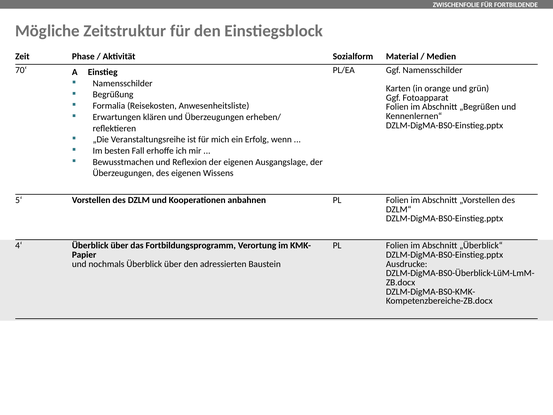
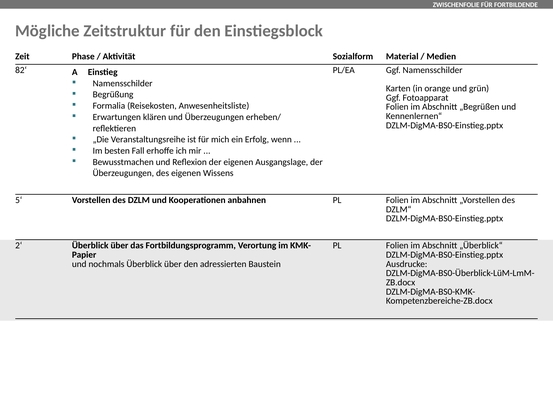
70‘: 70‘ -> 82‘
4‘: 4‘ -> 2‘
